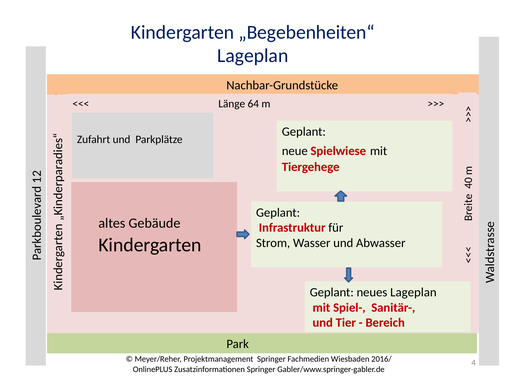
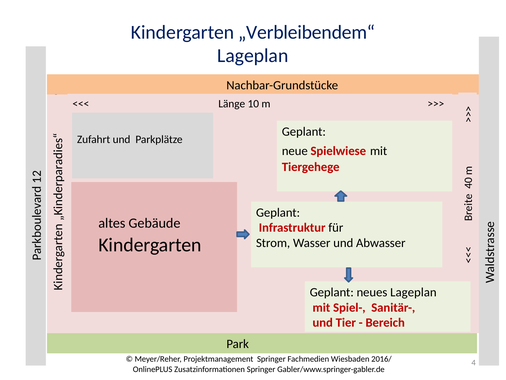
„Begebenheiten“: „Begebenheiten“ -> „Verbleibendem“
64: 64 -> 10
